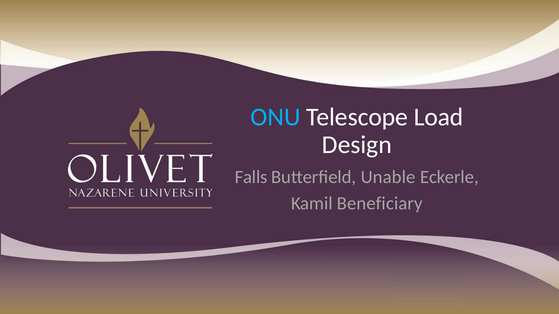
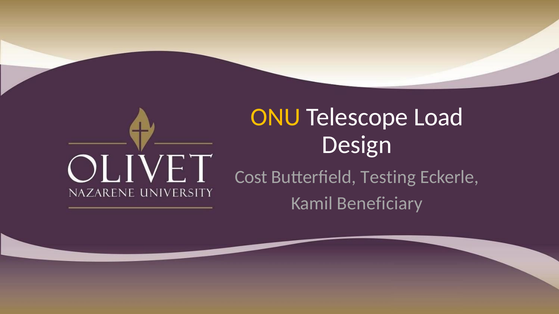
ONU colour: light blue -> yellow
Falls: Falls -> Cost
Unable: Unable -> Testing
